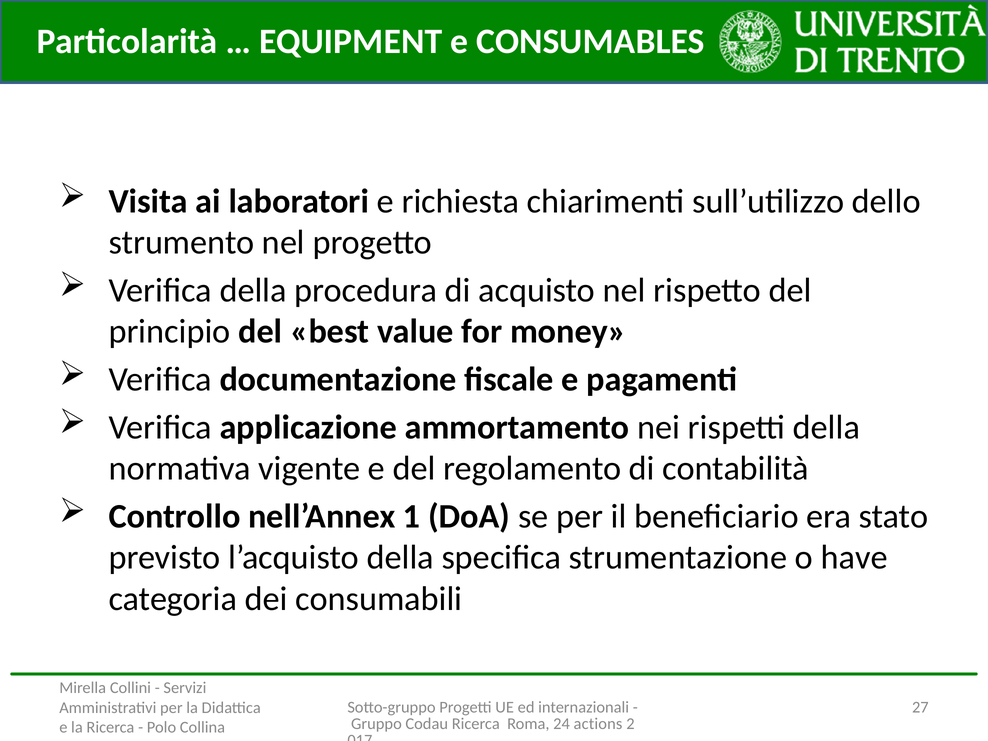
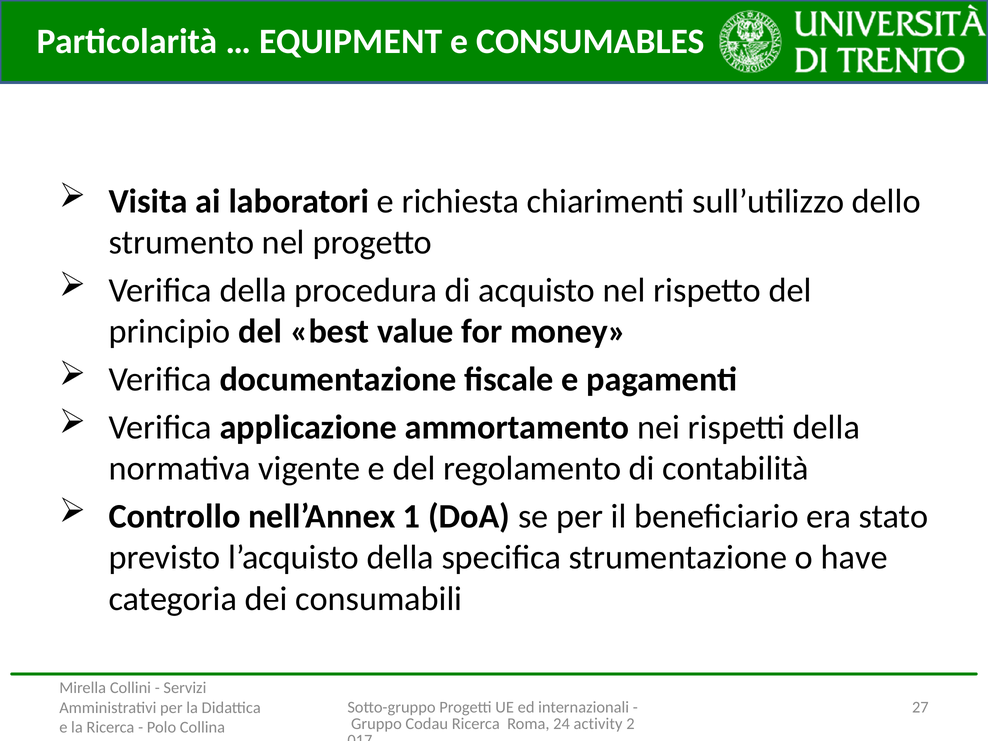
actions: actions -> activity
